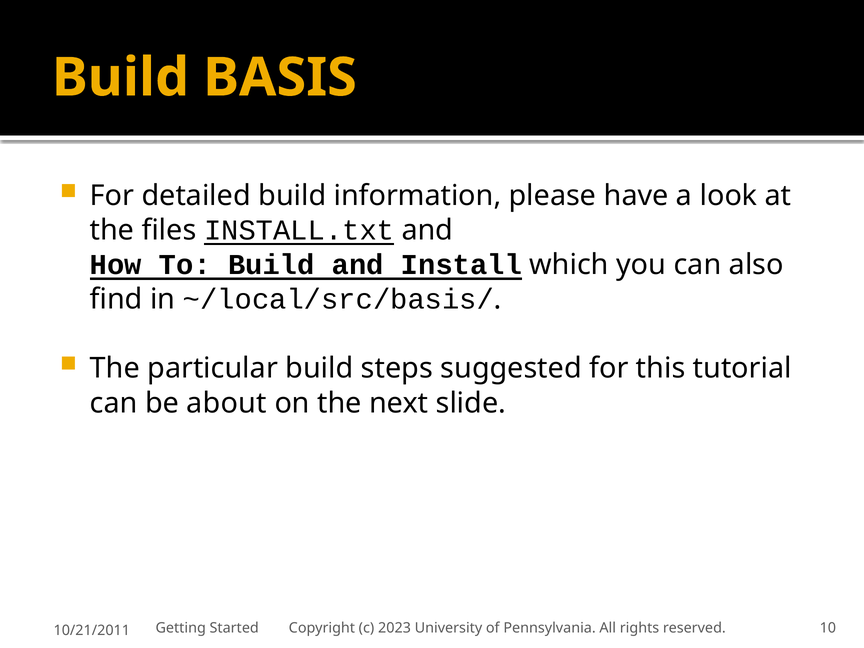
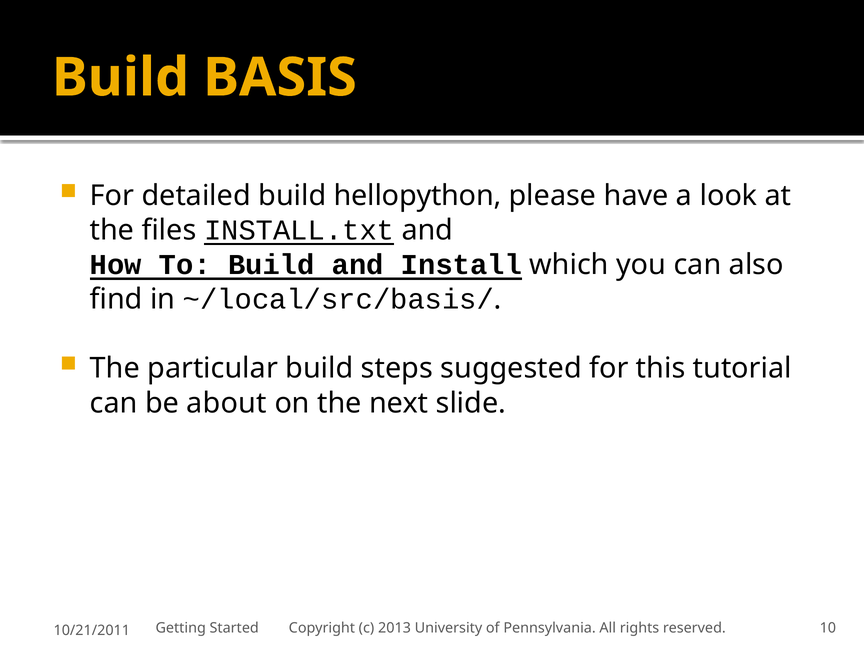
information: information -> hellopython
2023: 2023 -> 2013
